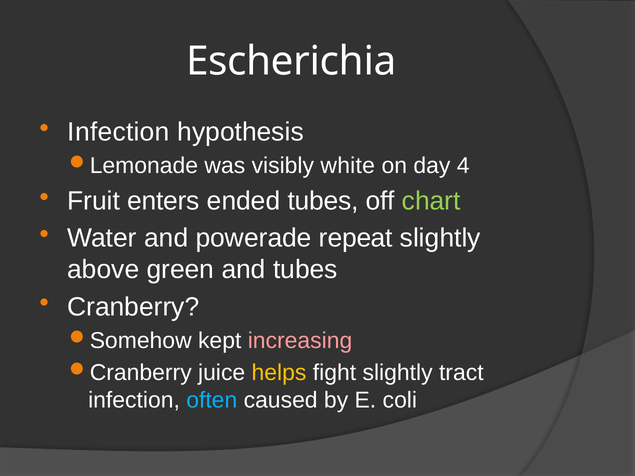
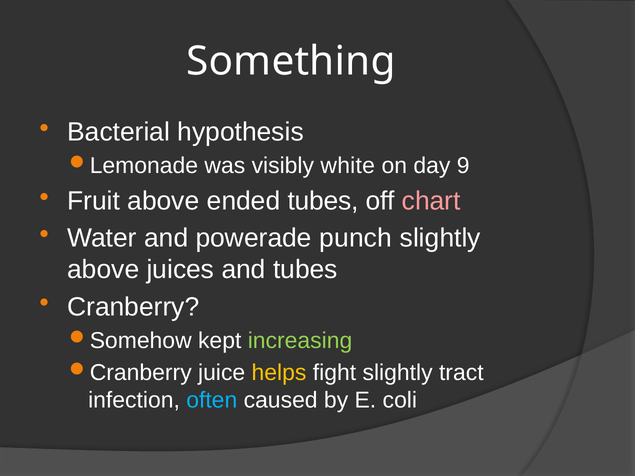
Escherichia: Escherichia -> Something
Infection at (118, 132): Infection -> Bacterial
4: 4 -> 9
Fruit enters: enters -> above
chart colour: light green -> pink
repeat: repeat -> punch
green: green -> juices
increasing colour: pink -> light green
